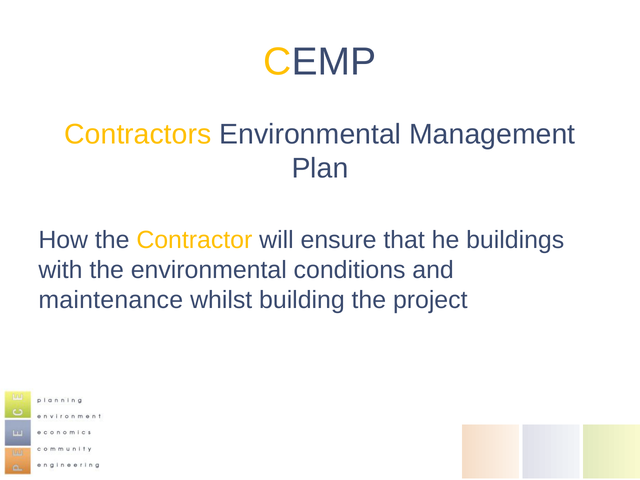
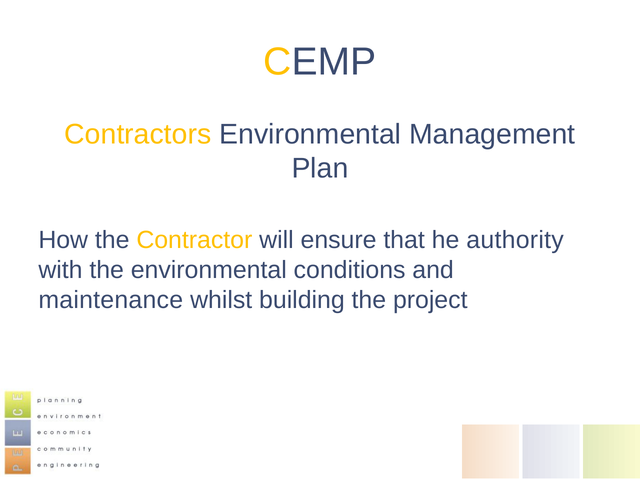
buildings: buildings -> authority
